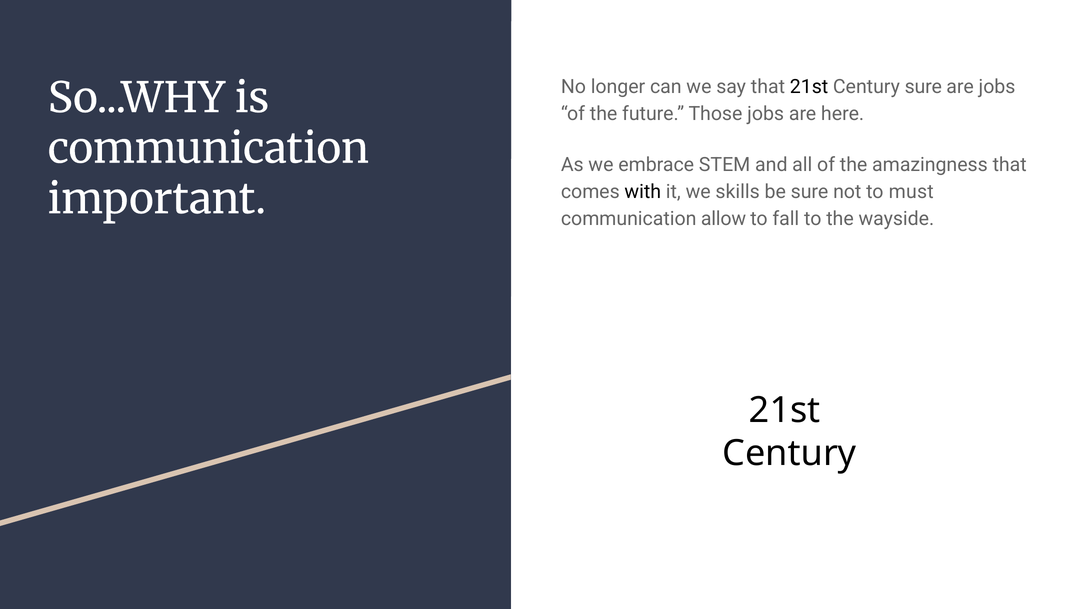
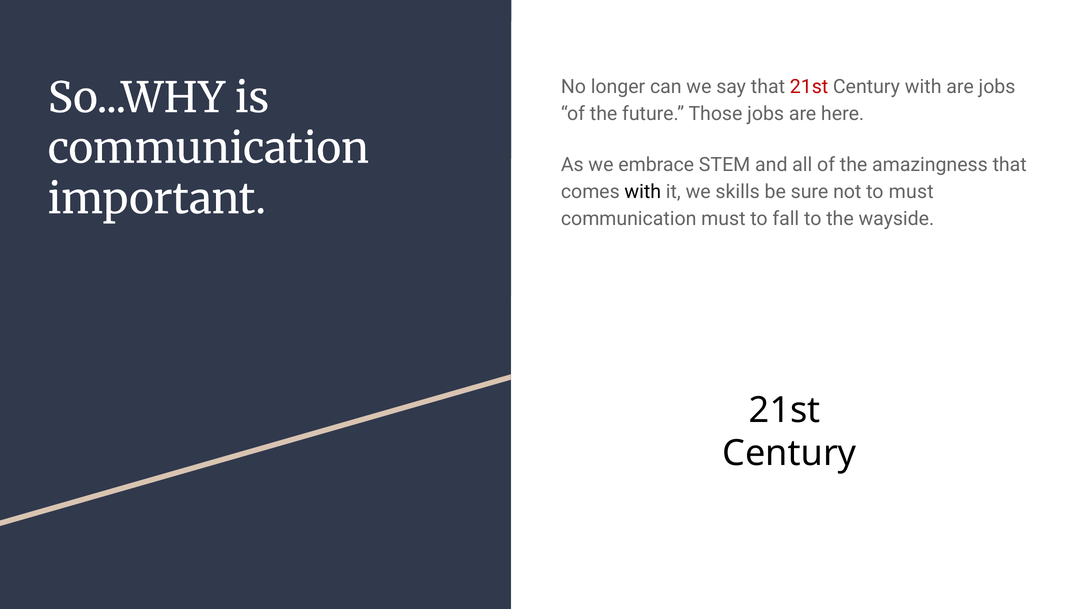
21st at (809, 87) colour: black -> red
Century sure: sure -> with
communication allow: allow -> must
